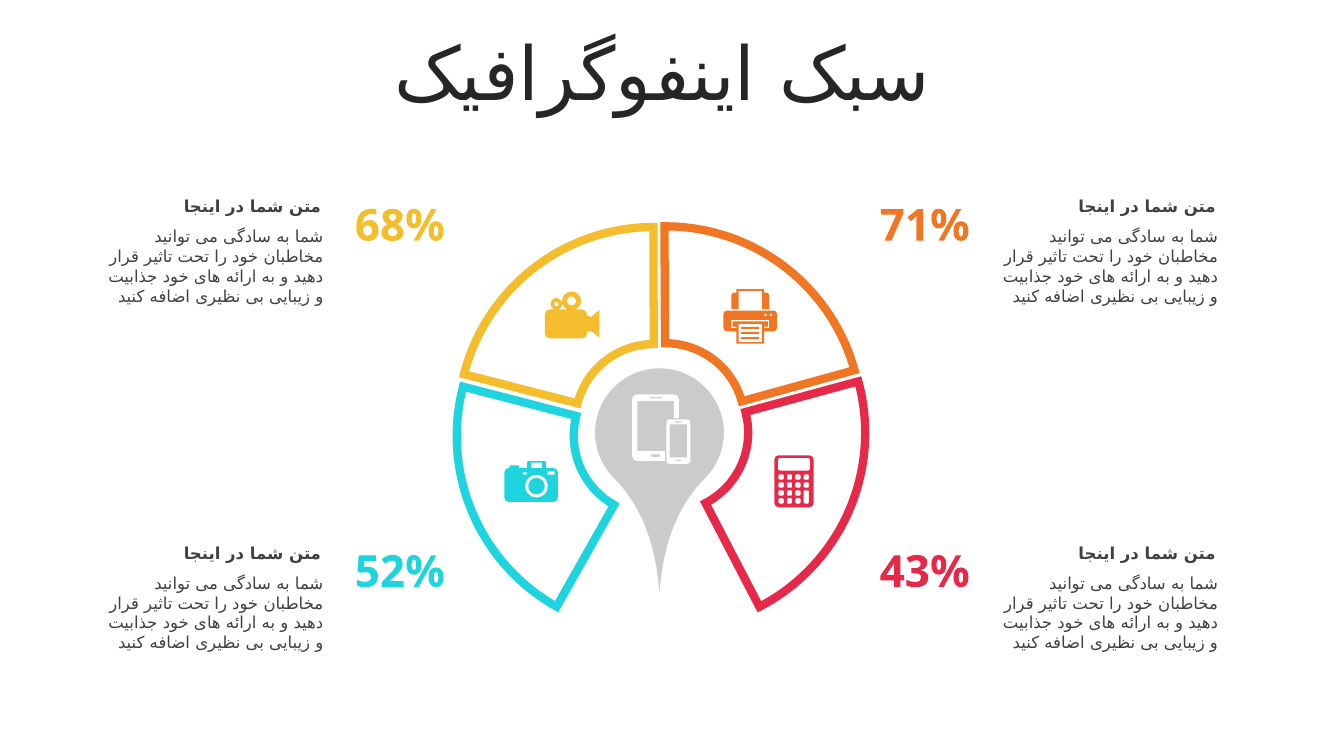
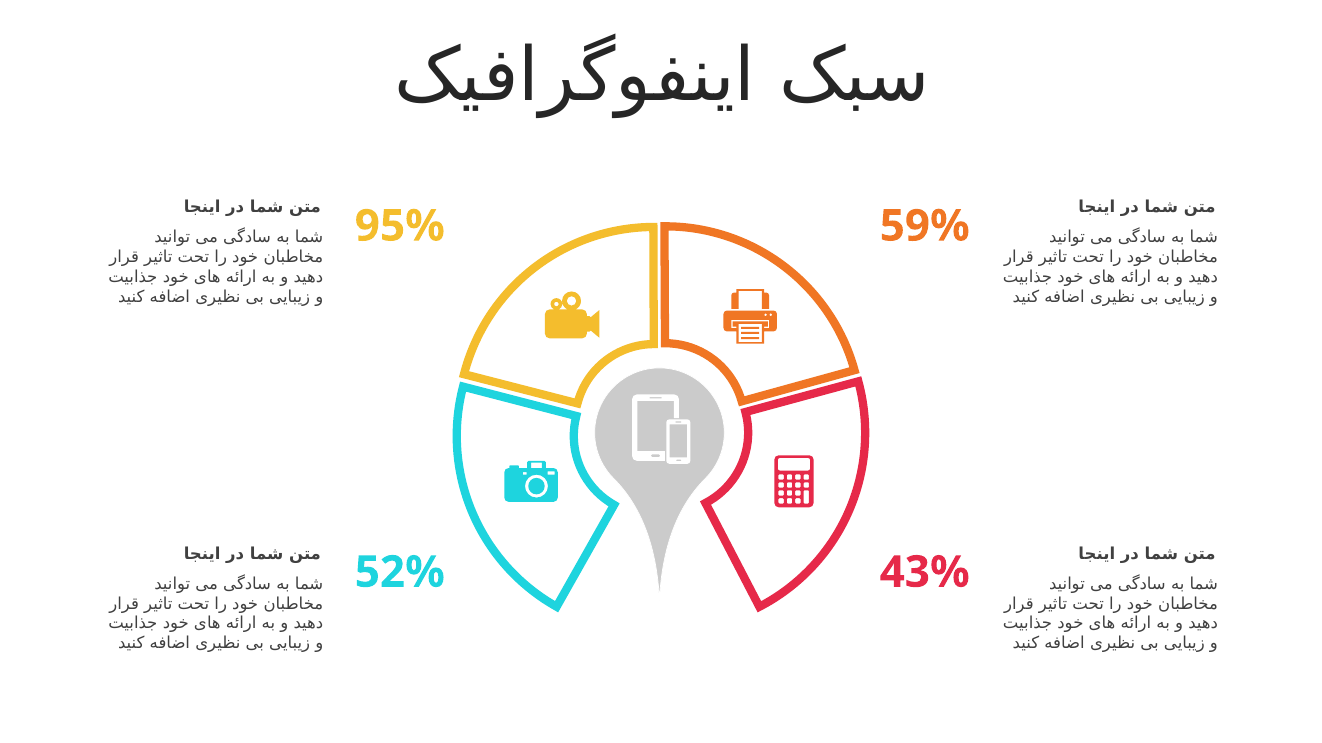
68%: 68% -> 95%
71%: 71% -> 59%
